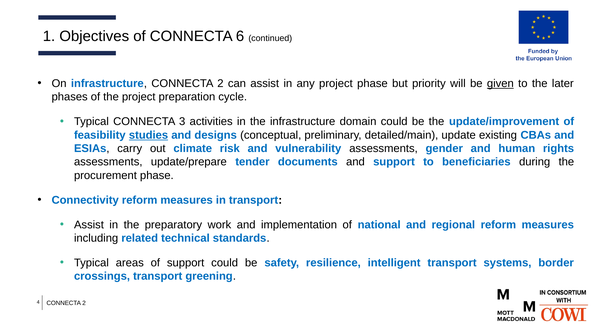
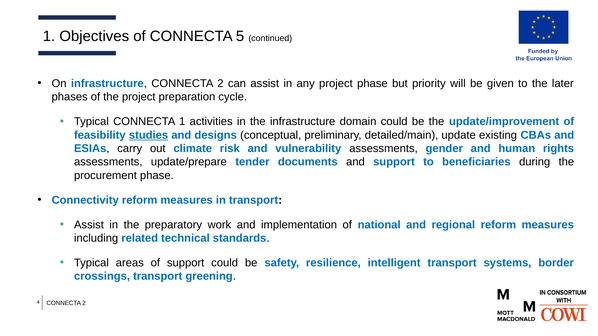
6: 6 -> 5
given underline: present -> none
CONNECTA 3: 3 -> 1
